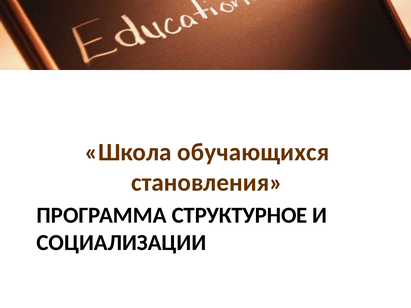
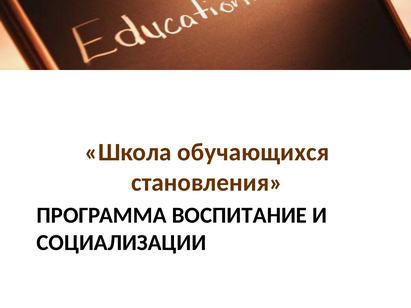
СТРУКТУРНОЕ: СТРУКТУРНОЕ -> ВОСПИТАНИЕ
